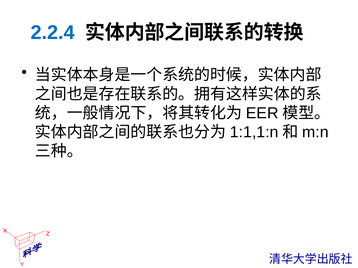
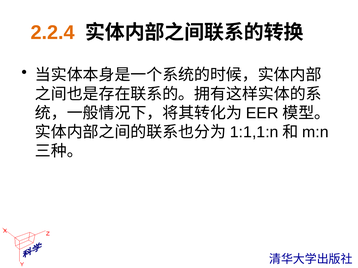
2.2.4 colour: blue -> orange
